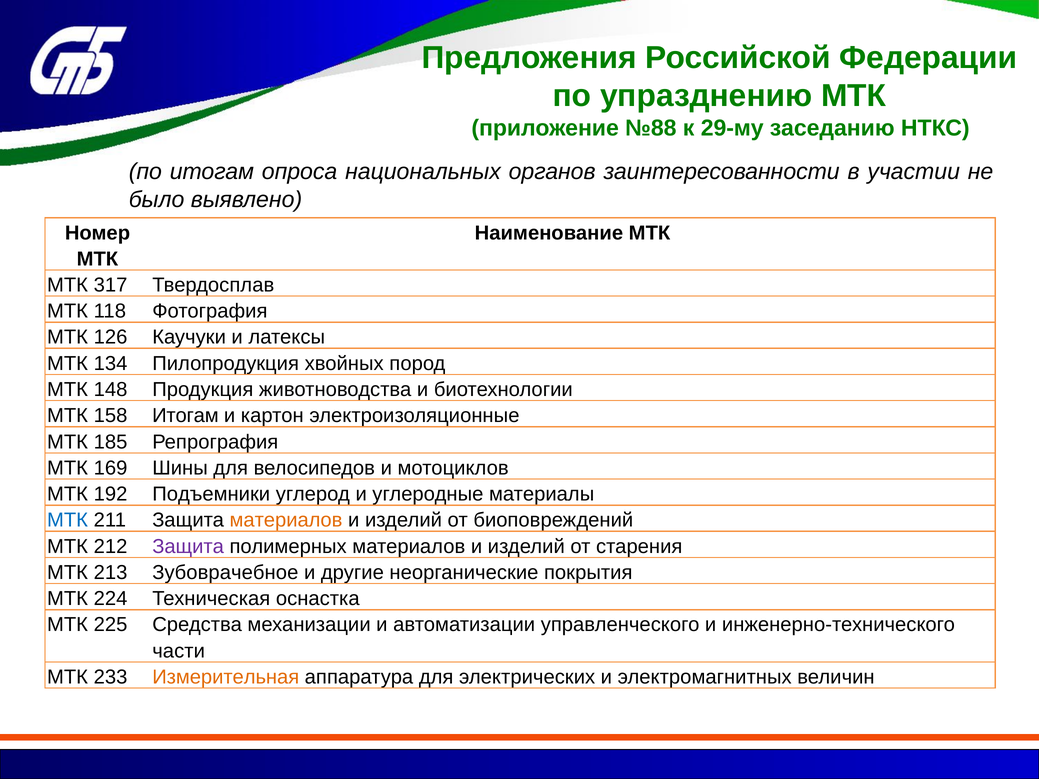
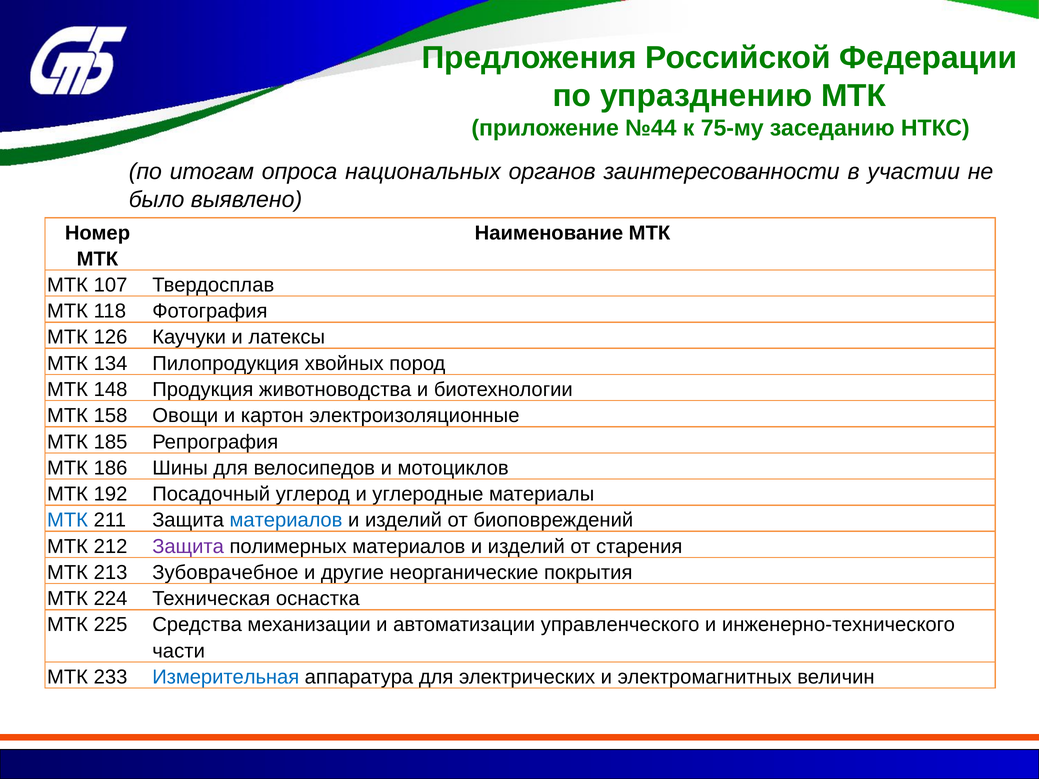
№88: №88 -> №44
29-му: 29-му -> 75-му
317: 317 -> 107
158 Итогам: Итогам -> Овощи
169: 169 -> 186
Подъемники: Подъемники -> Посадочный
материалов at (286, 520) colour: orange -> blue
Измерительная colour: orange -> blue
